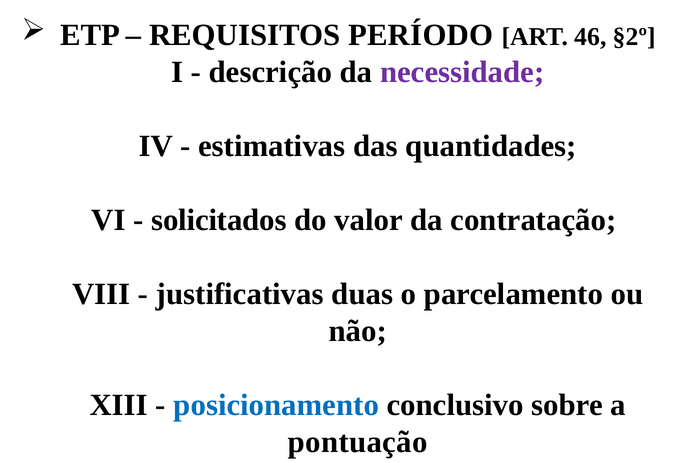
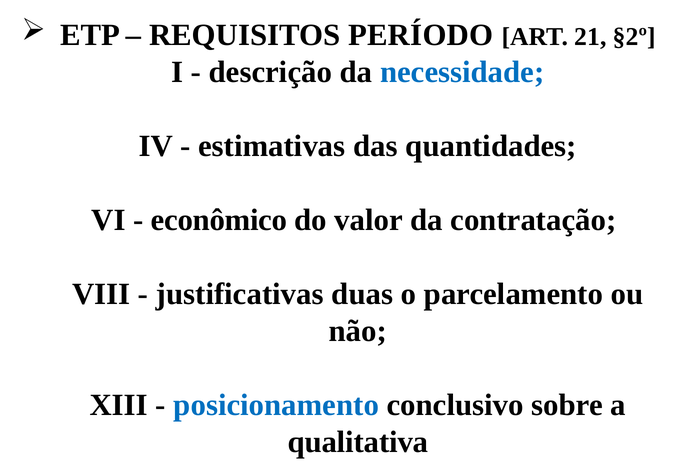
46: 46 -> 21
necessidade colour: purple -> blue
solicitados: solicitados -> econômico
pontuação: pontuação -> qualitativa
